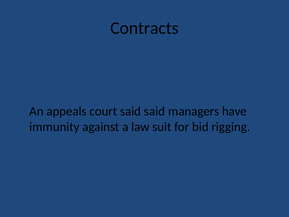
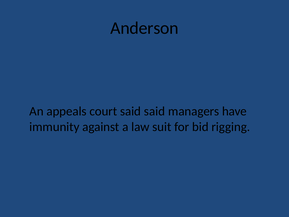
Contracts: Contracts -> Anderson
